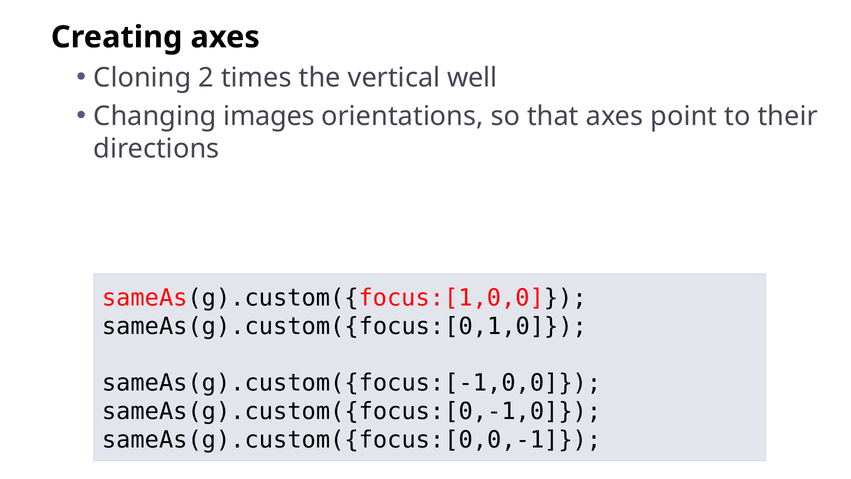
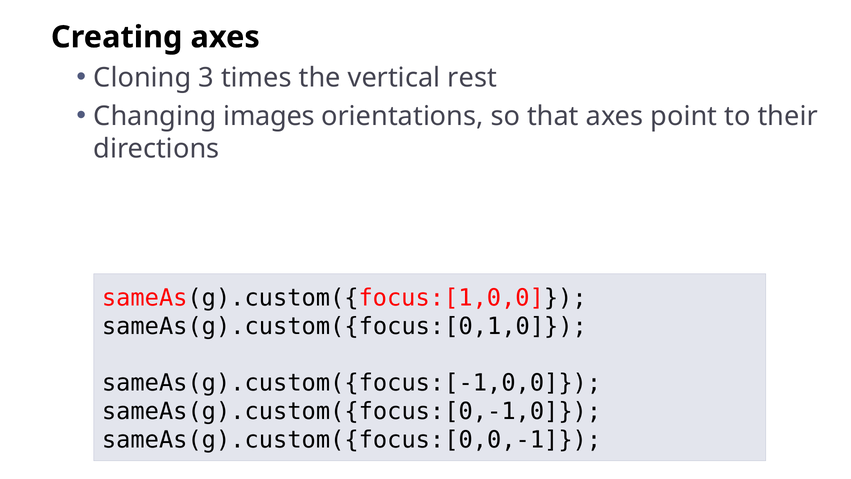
2: 2 -> 3
well: well -> rest
